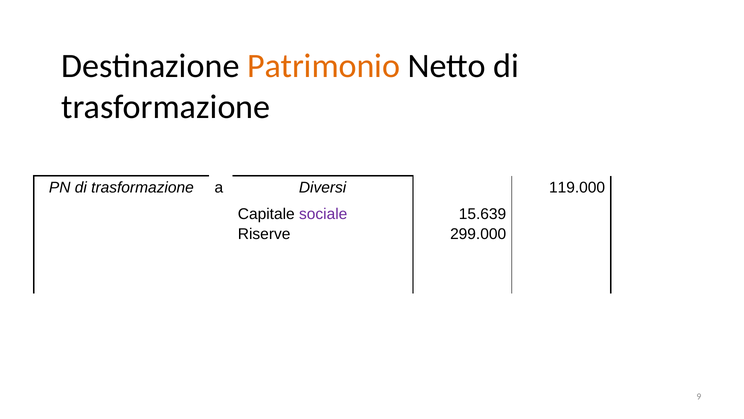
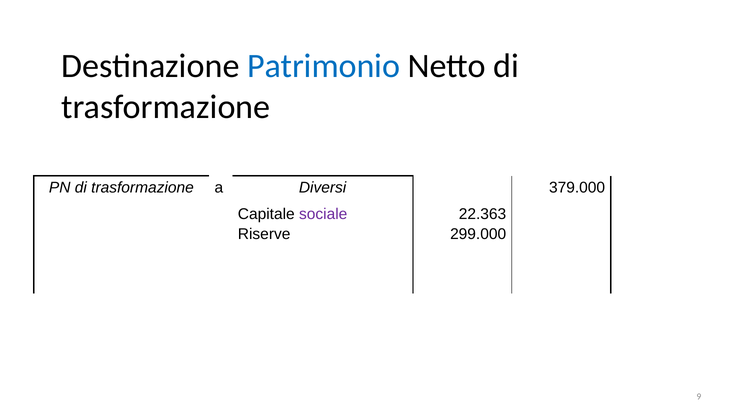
Patrimonio colour: orange -> blue
119.000: 119.000 -> 379.000
15.639: 15.639 -> 22.363
